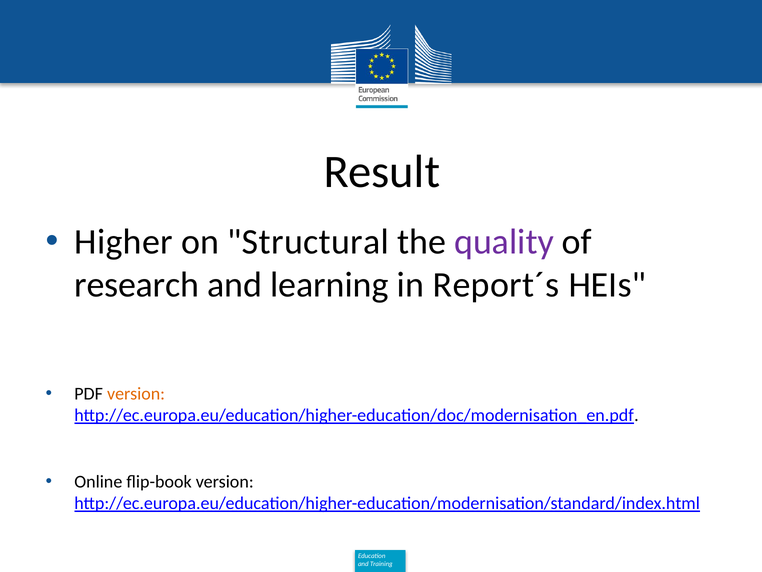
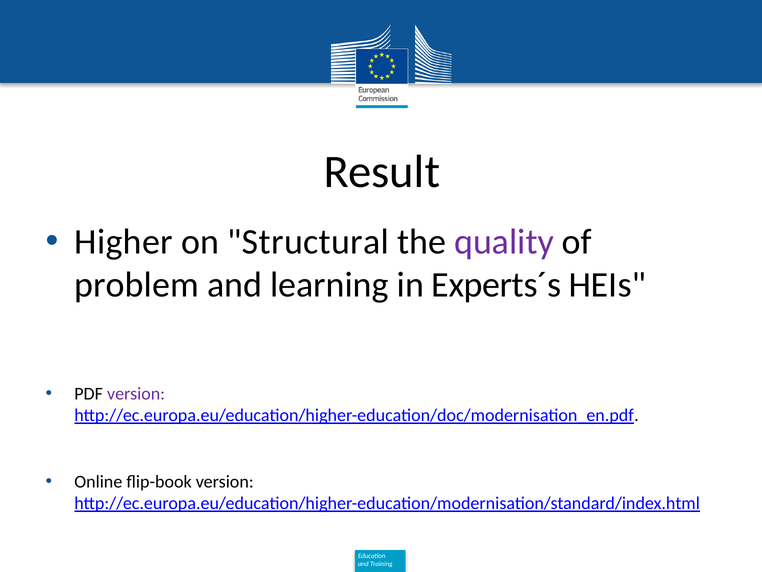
research: research -> problem
Report´s: Report´s -> Experts´s
version at (136, 393) colour: orange -> purple
